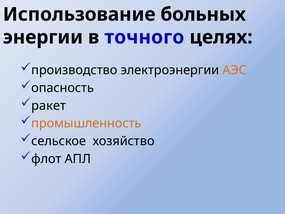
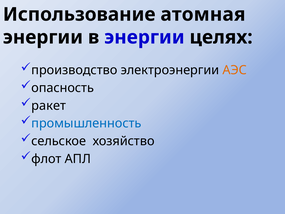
больных: больных -> атомная
в точного: точного -> энергии
промышленность colour: orange -> blue
